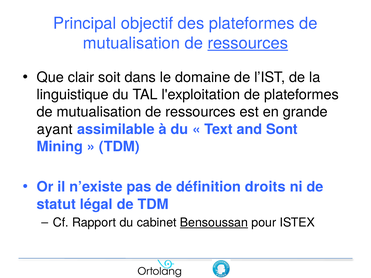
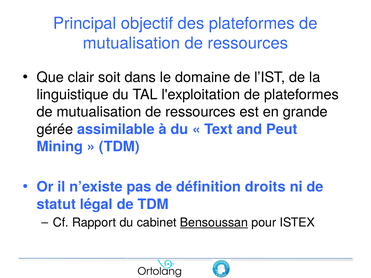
ressources at (248, 43) underline: present -> none
ayant: ayant -> gérée
Sont: Sont -> Peut
